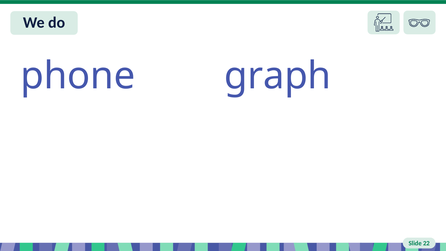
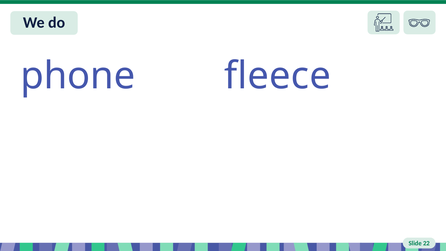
graph: graph -> fleece
